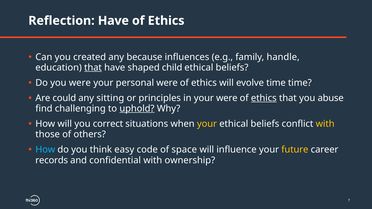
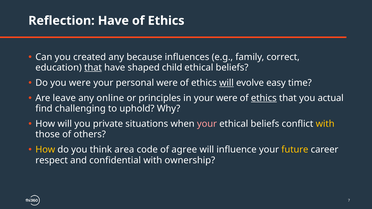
handle: handle -> correct
will at (226, 83) underline: none -> present
evolve time: time -> easy
could: could -> leave
sitting: sitting -> online
abuse: abuse -> actual
uphold underline: present -> none
correct: correct -> private
your at (207, 124) colour: yellow -> pink
How at (45, 150) colour: light blue -> yellow
easy: easy -> area
space: space -> agree
records: records -> respect
